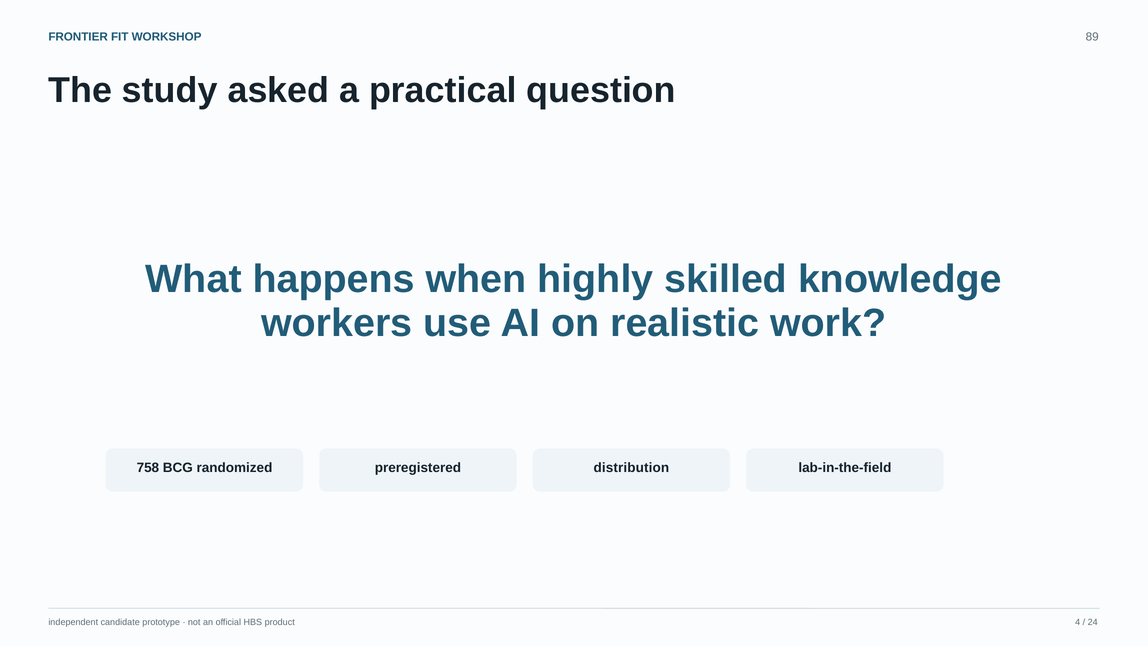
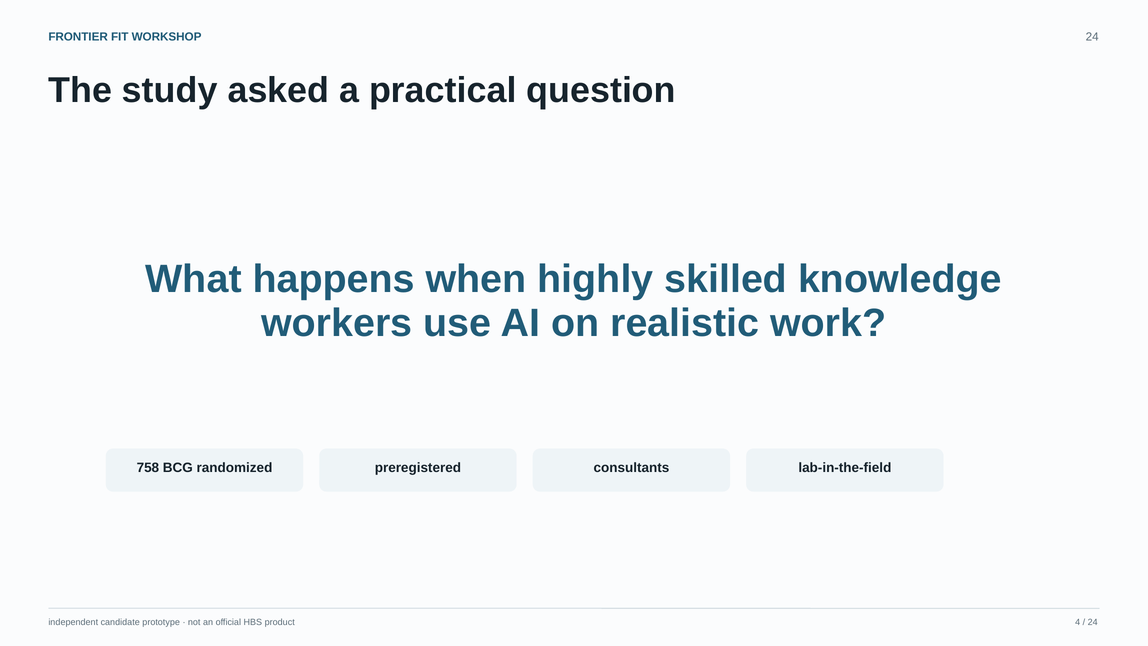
WORKSHOP 89: 89 -> 24
distribution: distribution -> consultants
